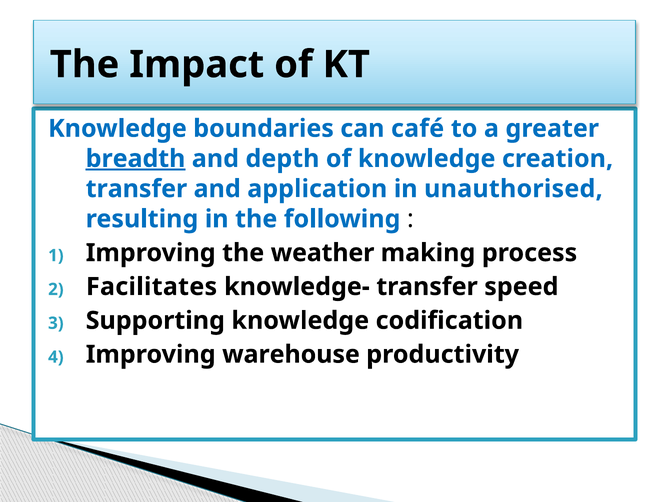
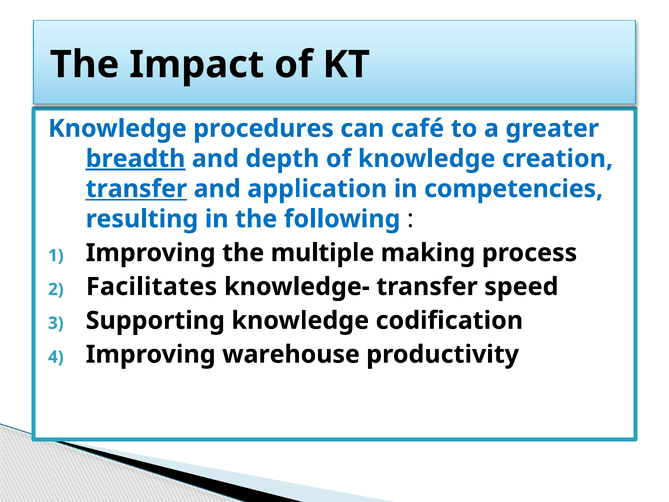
boundaries: boundaries -> procedures
transfer at (136, 189) underline: none -> present
unauthorised: unauthorised -> competencies
weather: weather -> multiple
